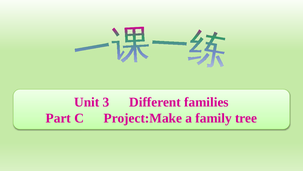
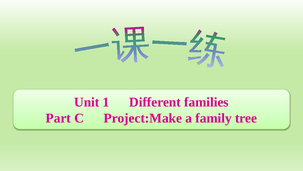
3: 3 -> 1
